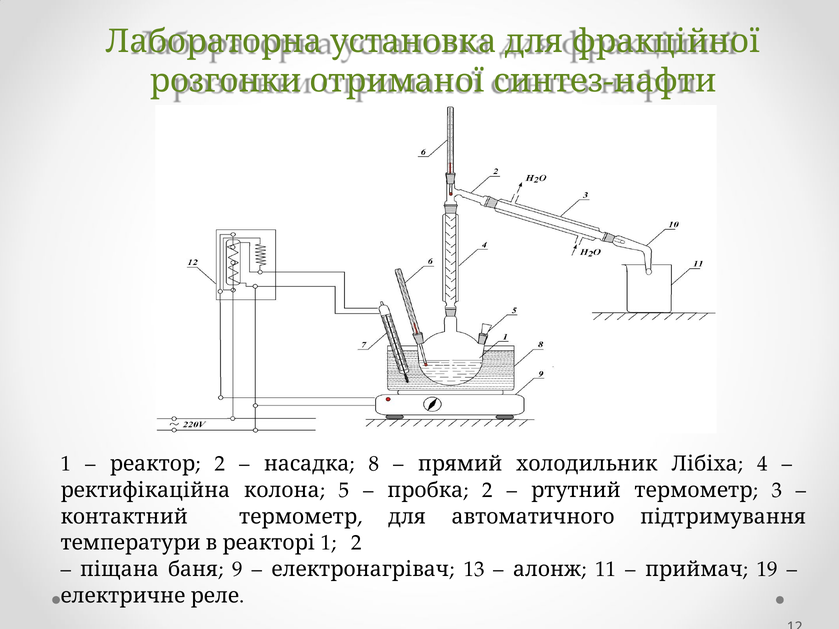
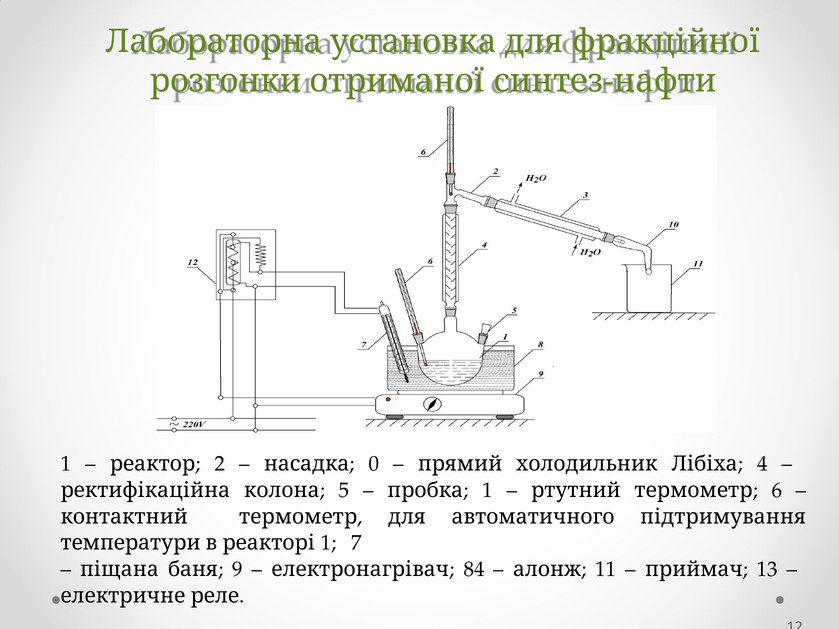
8: 8 -> 0
2 at (488, 490): 2 -> 1
3: 3 -> 6
1 2: 2 -> 7
13: 13 -> 84
19: 19 -> 13
